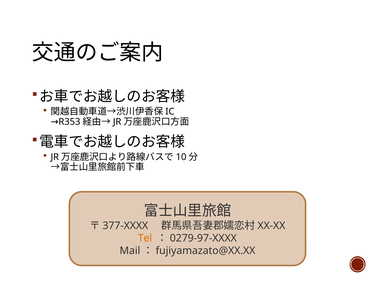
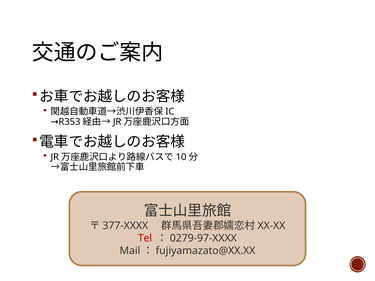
Tel colour: orange -> red
